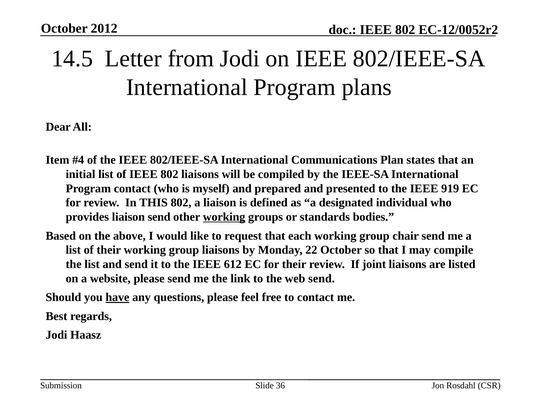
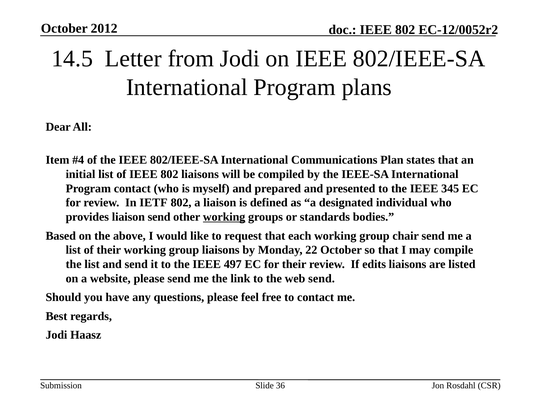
919: 919 -> 345
THIS: THIS -> IETF
612: 612 -> 497
joint: joint -> edits
have underline: present -> none
